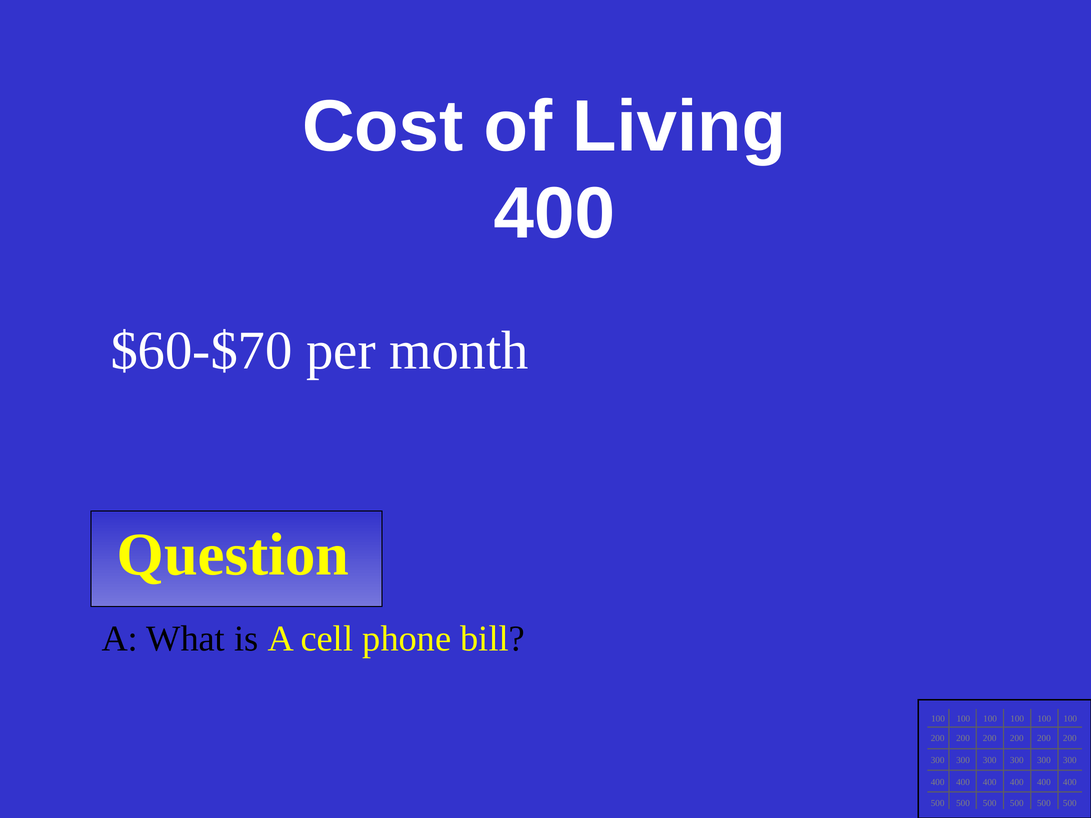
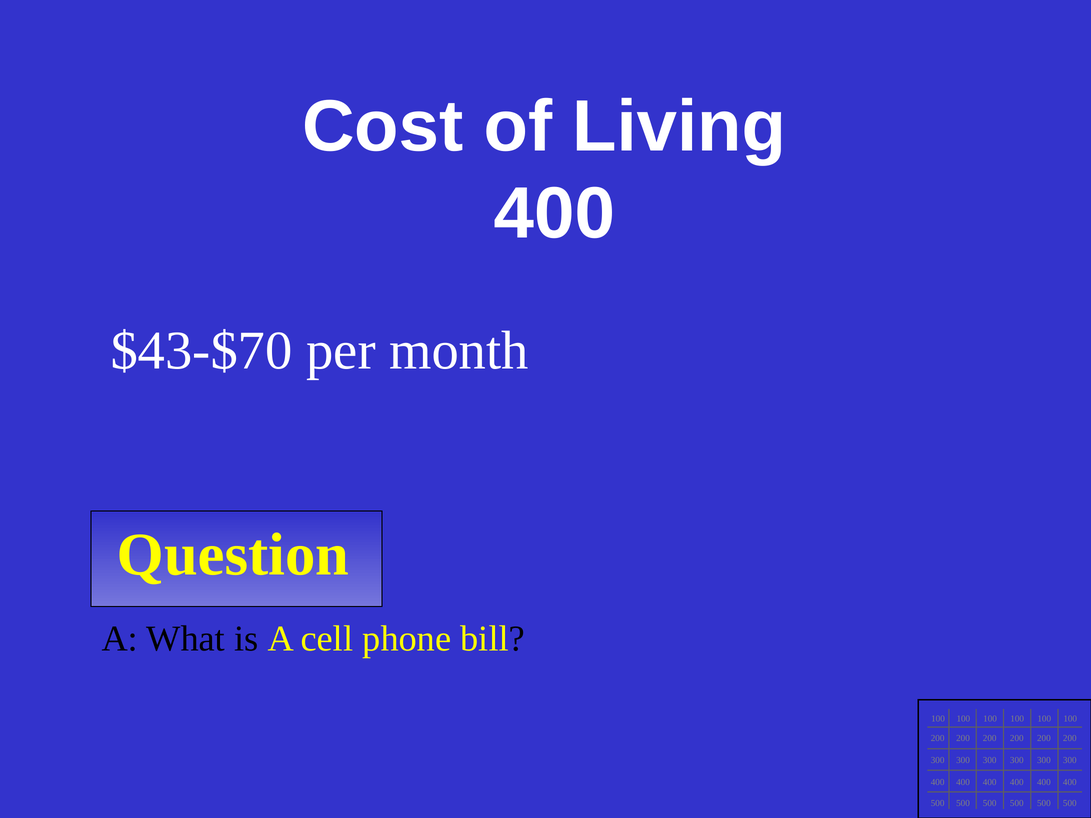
$60-$70: $60-$70 -> $43-$70
